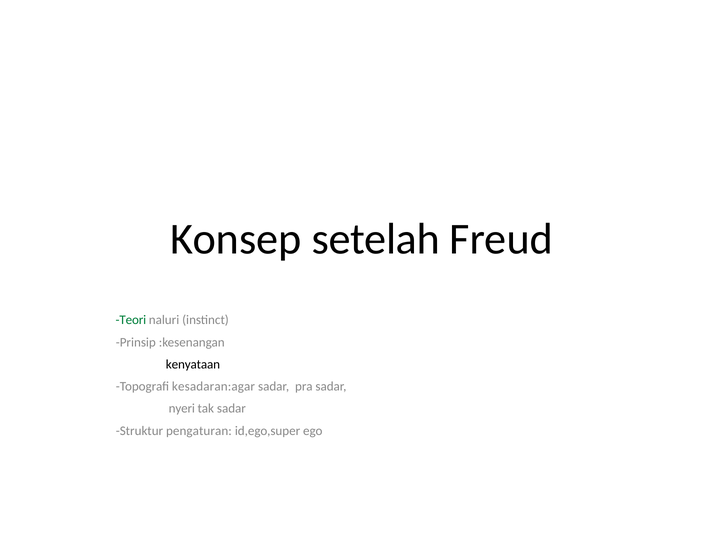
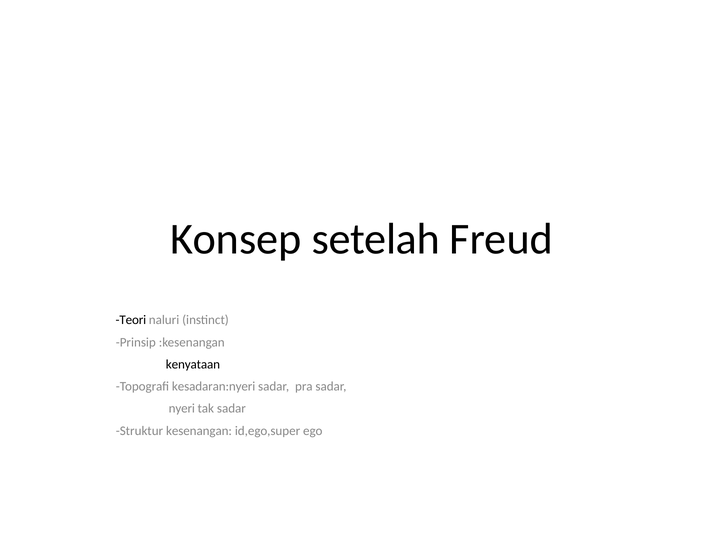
Teori colour: green -> black
kesadaran:agar: kesadaran:agar -> kesadaran:nyeri
pengaturan: pengaturan -> kesenangan
